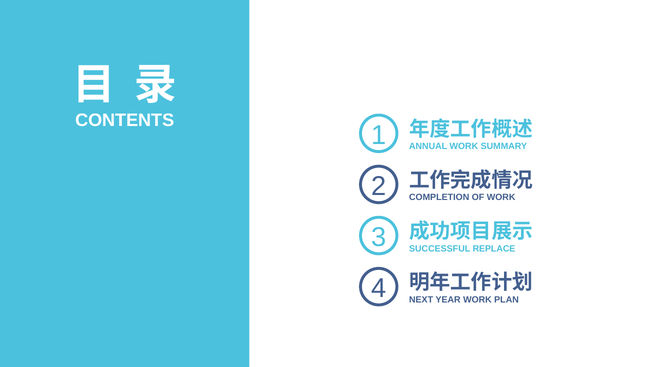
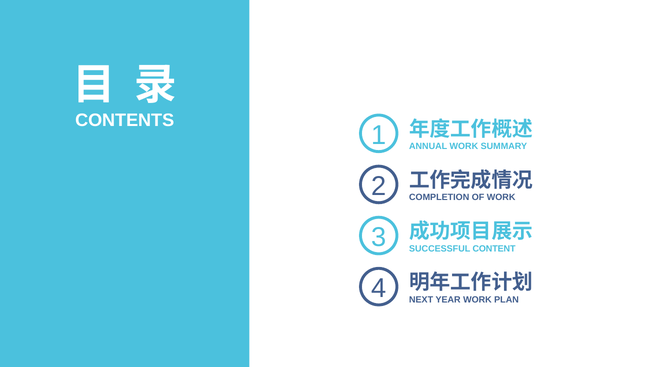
REPLACE: REPLACE -> CONTENT
